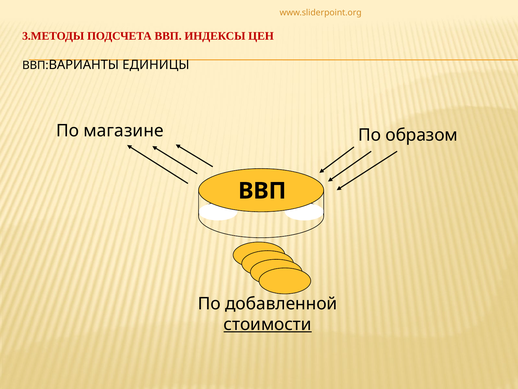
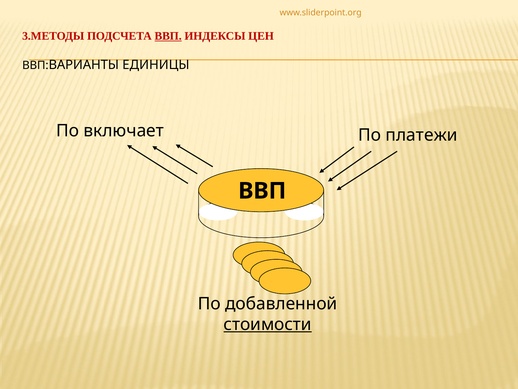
ВВП at (168, 36) underline: none -> present
магазине: магазине -> включает
образом: образом -> платежи
